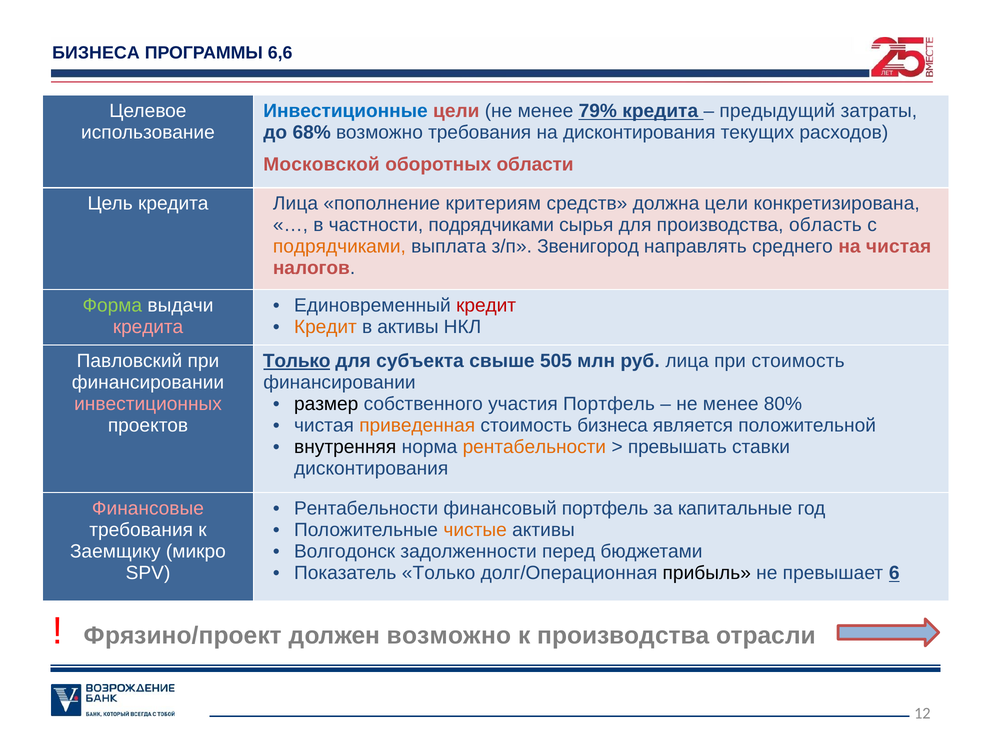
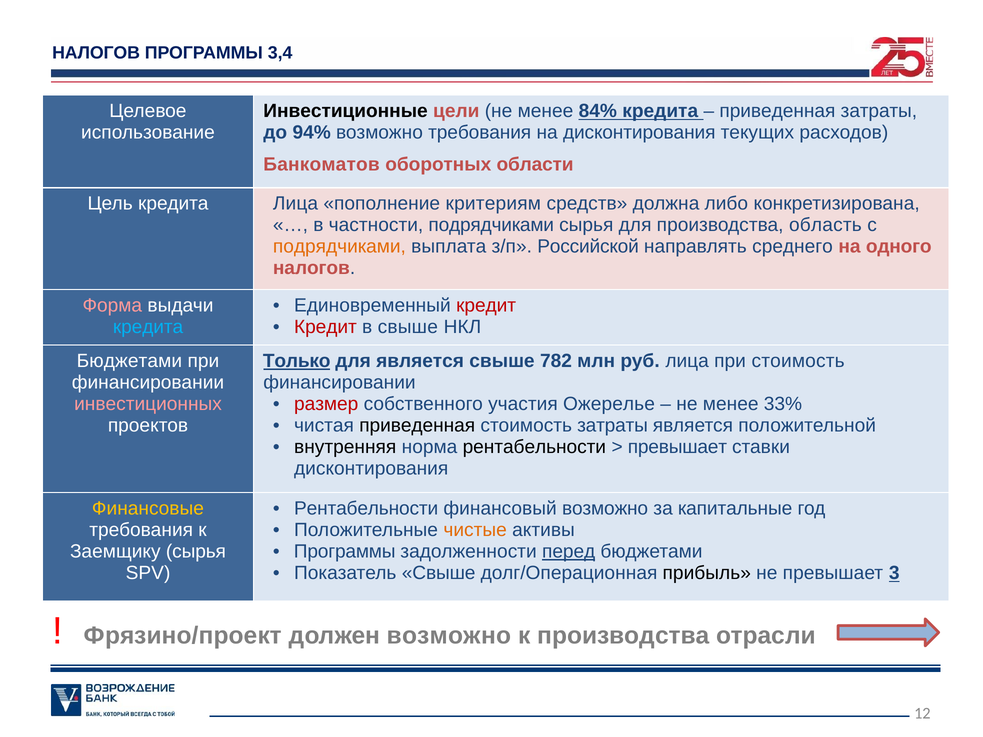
БИЗНЕСА at (96, 53): БИЗНЕСА -> НАЛОГОВ
6,6: 6,6 -> 3,4
Инвестиционные colour: blue -> black
79%: 79% -> 84%
предыдущий at (777, 111): предыдущий -> приведенная
68%: 68% -> 94%
Московской: Московской -> Банкоматов
должна цели: цели -> либо
Звенигород: Звенигород -> Российской
на чистая: чистая -> одного
Форма colour: light green -> pink
кредита at (148, 327) colour: pink -> light blue
Кредит at (325, 327) colour: orange -> red
в активы: активы -> свыше
Павловский at (129, 361): Павловский -> Бюджетами
для субъекта: субъекта -> является
505: 505 -> 782
размер colour: black -> red
участия Портфель: Портфель -> Ожерелье
80%: 80% -> 33%
приведенная at (417, 426) colour: orange -> black
стоимость бизнеса: бизнеса -> затраты
рентабельности at (534, 447) colour: orange -> black
превышать at (677, 447): превышать -> превышает
Финансовые colour: pink -> yellow
финансовый портфель: портфель -> возможно
Заемщику микро: микро -> сырья
Волгодонск at (345, 552): Волгодонск -> Программы
перед underline: none -> present
Показатель Только: Только -> Свыше
6: 6 -> 3
